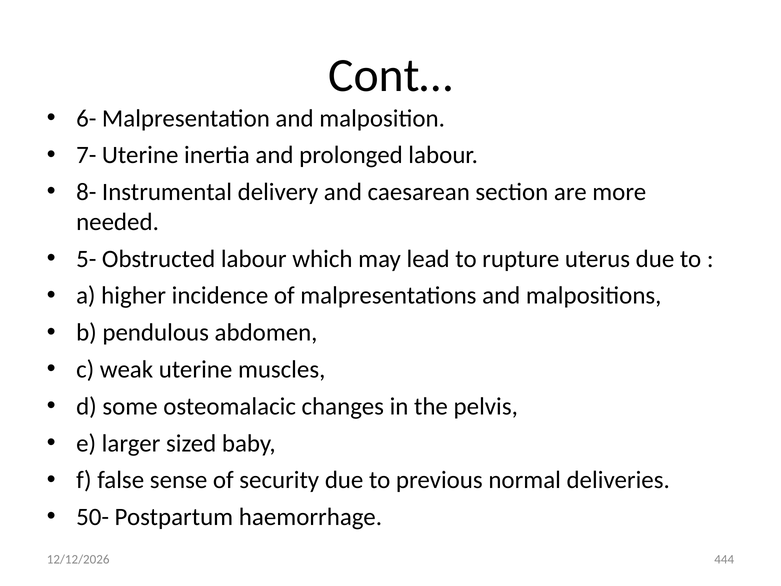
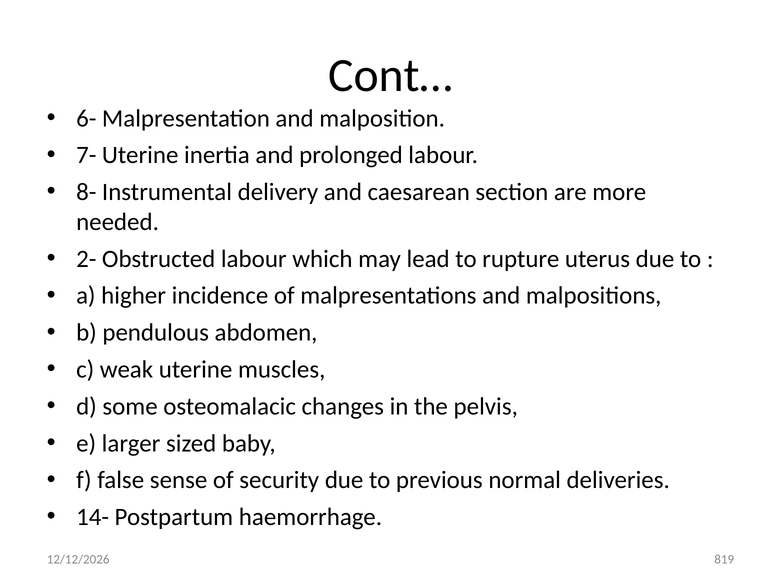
5-: 5- -> 2-
50-: 50- -> 14-
444: 444 -> 819
